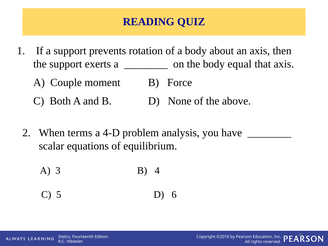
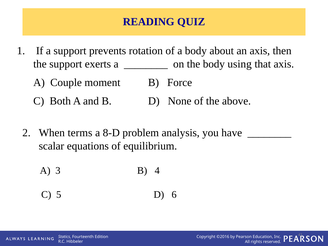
equal: equal -> using
4-D: 4-D -> 8-D
